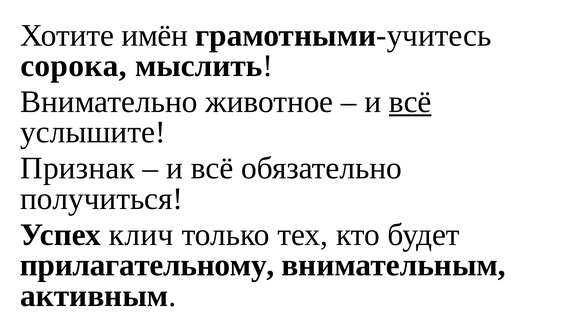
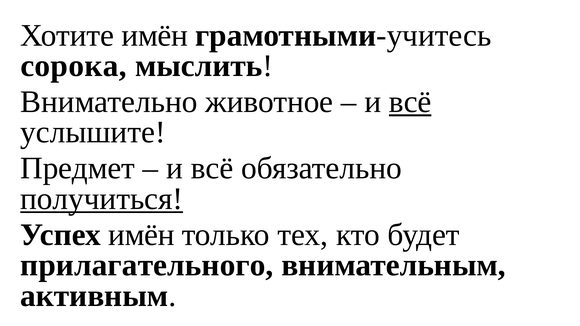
Признак: Признак -> Предмет
получиться underline: none -> present
Успех клич: клич -> имён
прилагательному: прилагательному -> прилагательного
